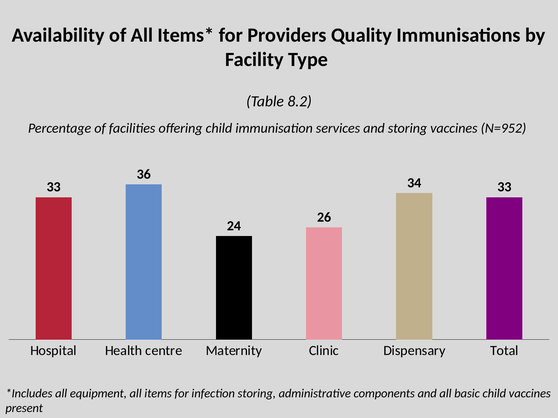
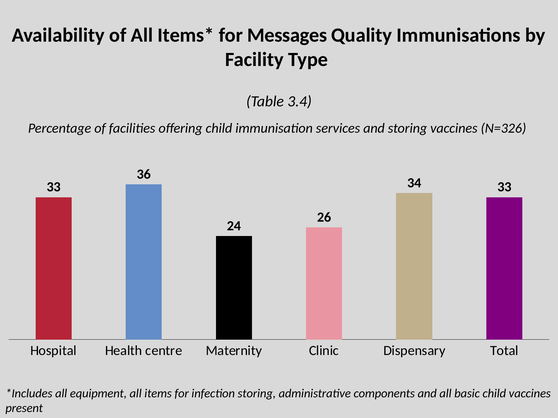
Providers: Providers -> Messages
8.2: 8.2 -> 3.4
N=952: N=952 -> N=326
